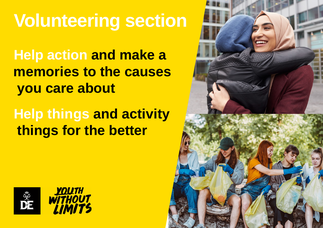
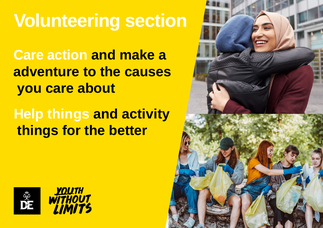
Help at (29, 55): Help -> Care
memories: memories -> adventure
